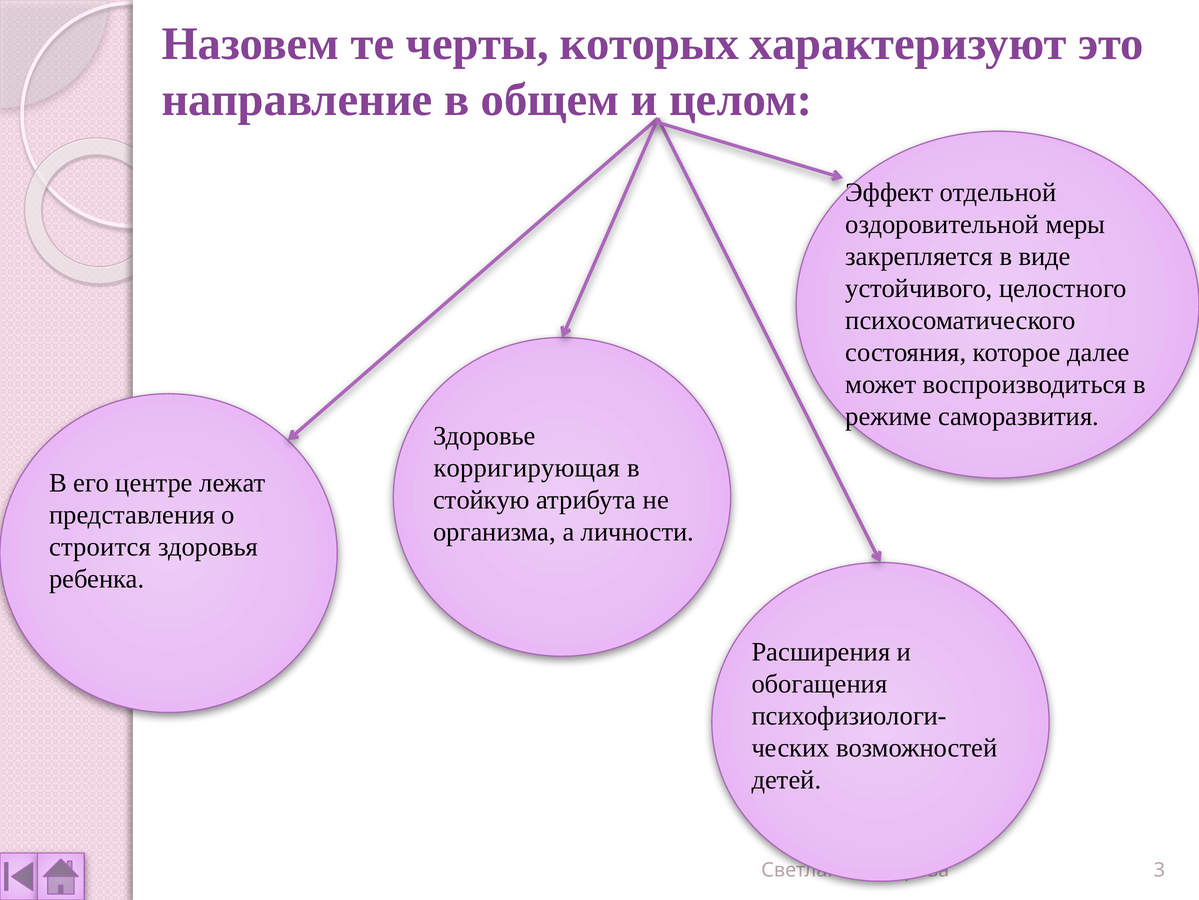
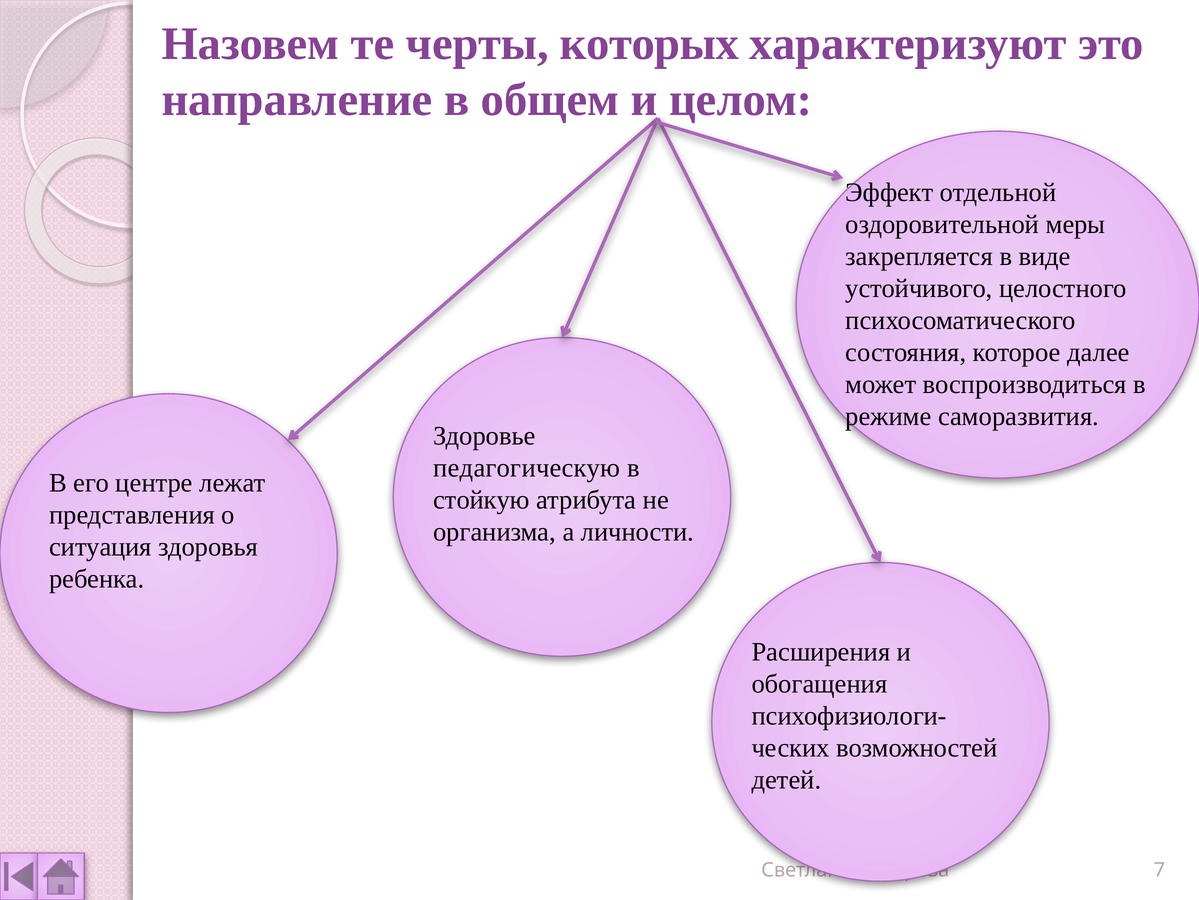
корригирующая: корригирующая -> педагогическую
строится: строится -> ситуация
3: 3 -> 7
